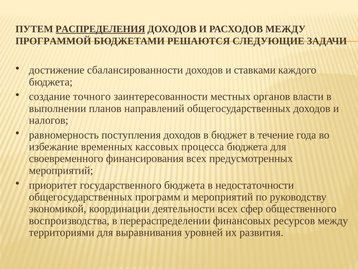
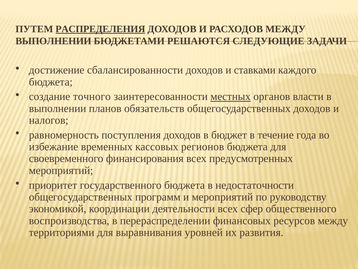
ПРОГРАММОЙ at (53, 41): ПРОГРАММОЙ -> ВЫПОЛНЕНИИ
местных underline: none -> present
направлений: направлений -> обязательств
процесса: процесса -> регионов
